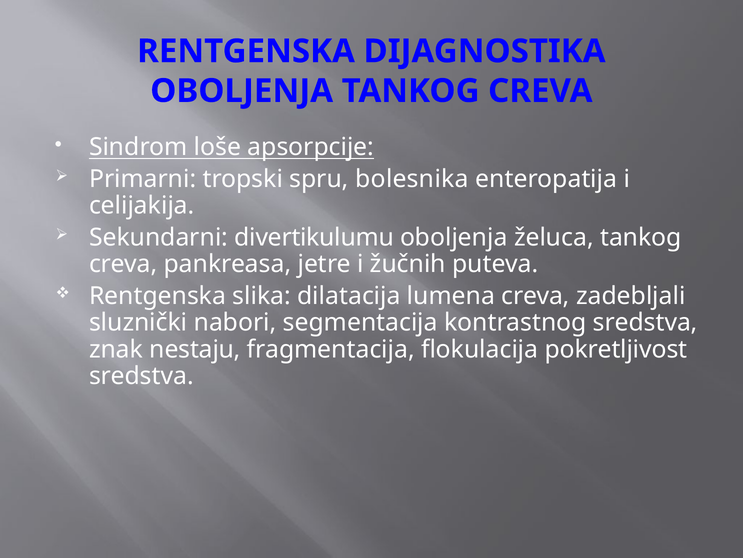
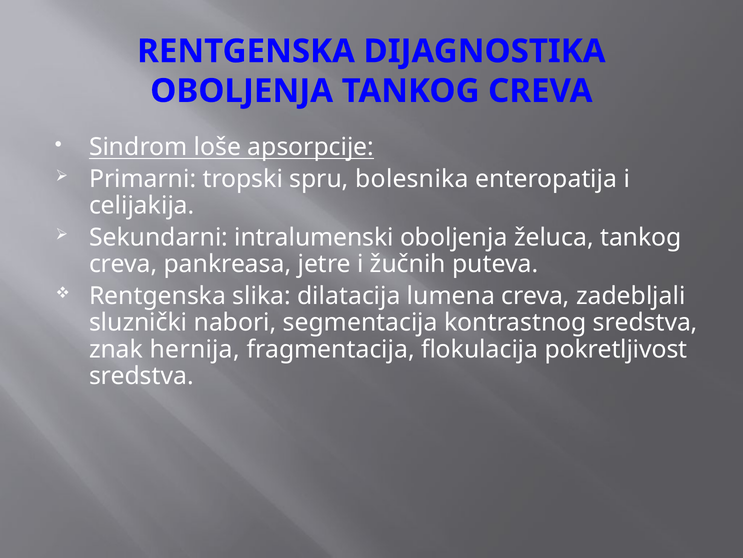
divertikulumu: divertikulumu -> intralumenski
nestaju: nestaju -> hernija
